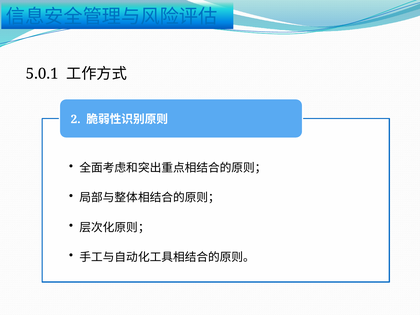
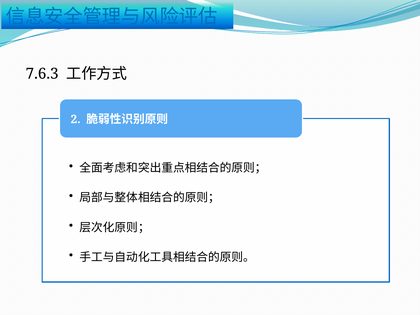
5.0.1: 5.0.1 -> 7.6.3
